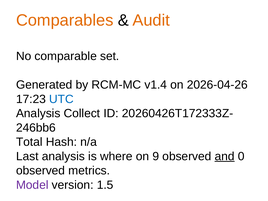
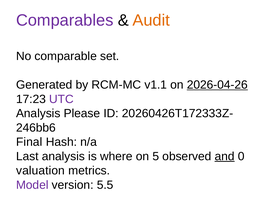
Comparables colour: orange -> purple
v1.4: v1.4 -> v1.1
2026-04-26 underline: none -> present
UTC colour: blue -> purple
Collect: Collect -> Please
Total: Total -> Final
9: 9 -> 5
observed at (41, 171): observed -> valuation
1.5: 1.5 -> 5.5
